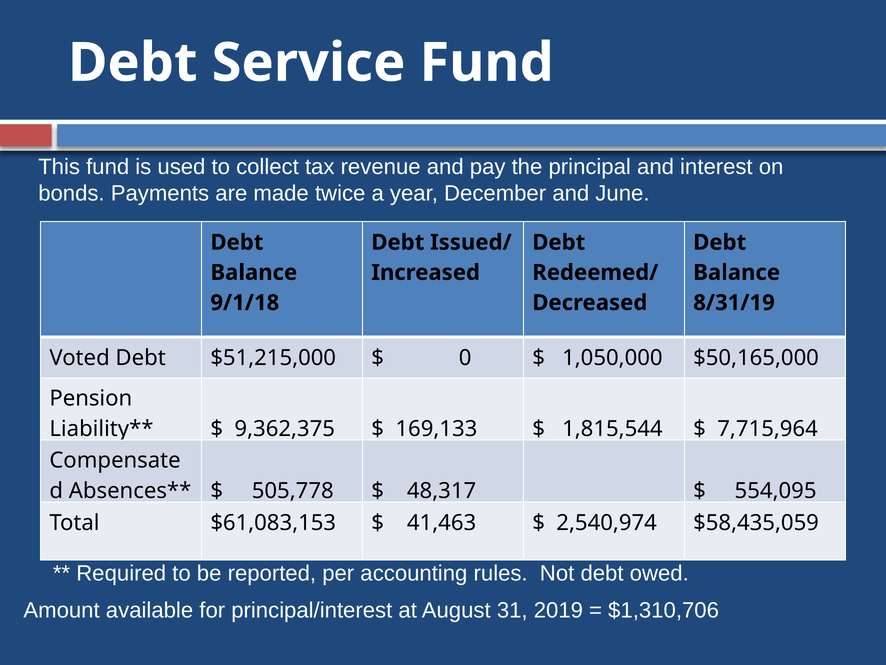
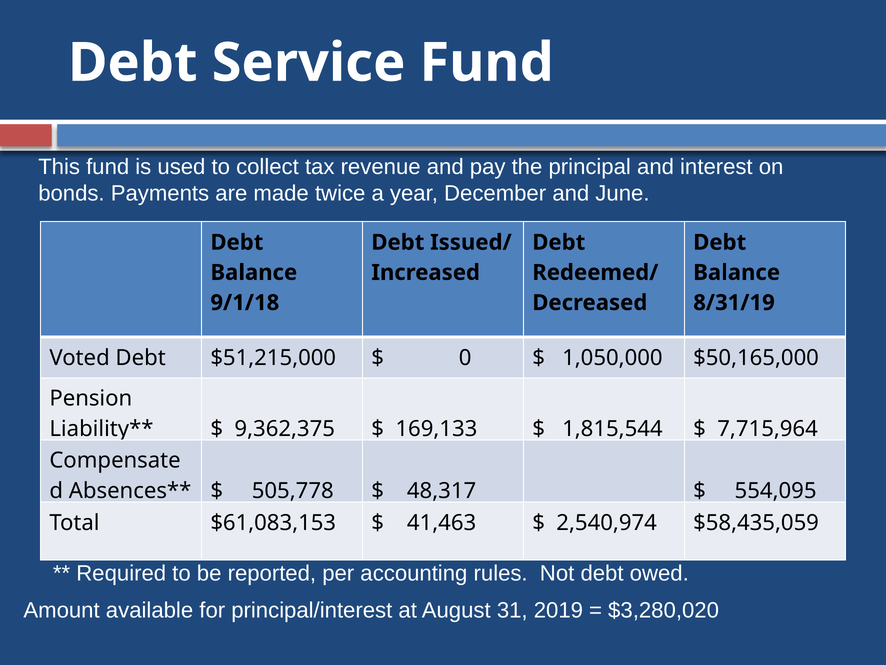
$1,310,706: $1,310,706 -> $3,280,020
